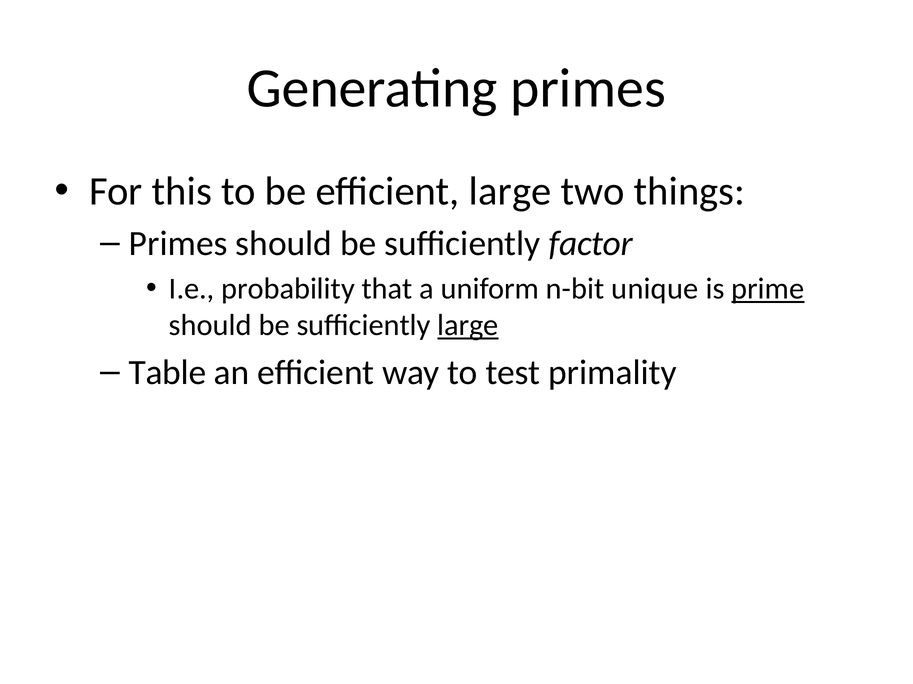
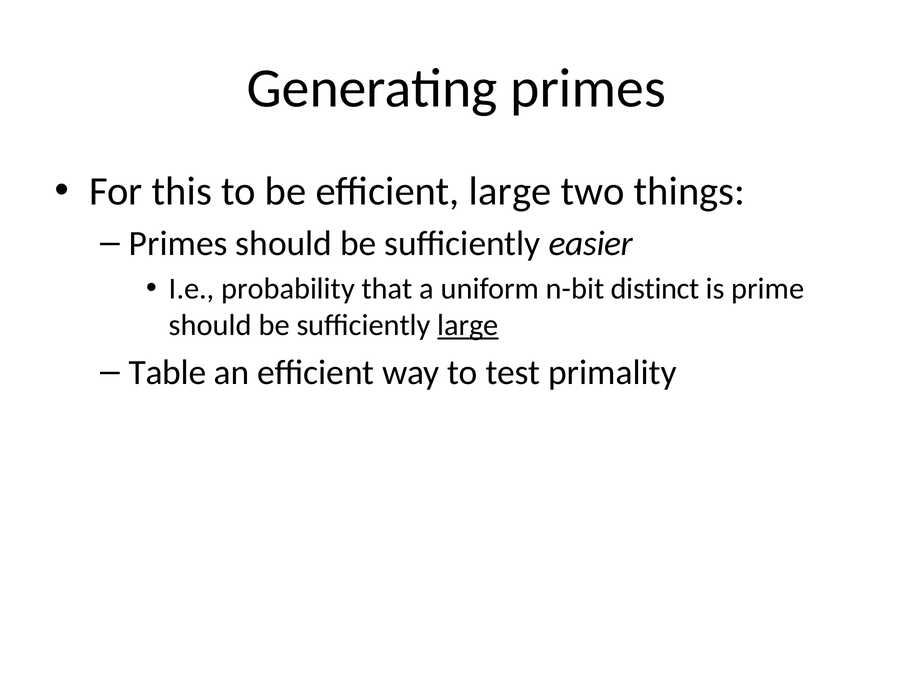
factor: factor -> easier
unique: unique -> distinct
prime underline: present -> none
